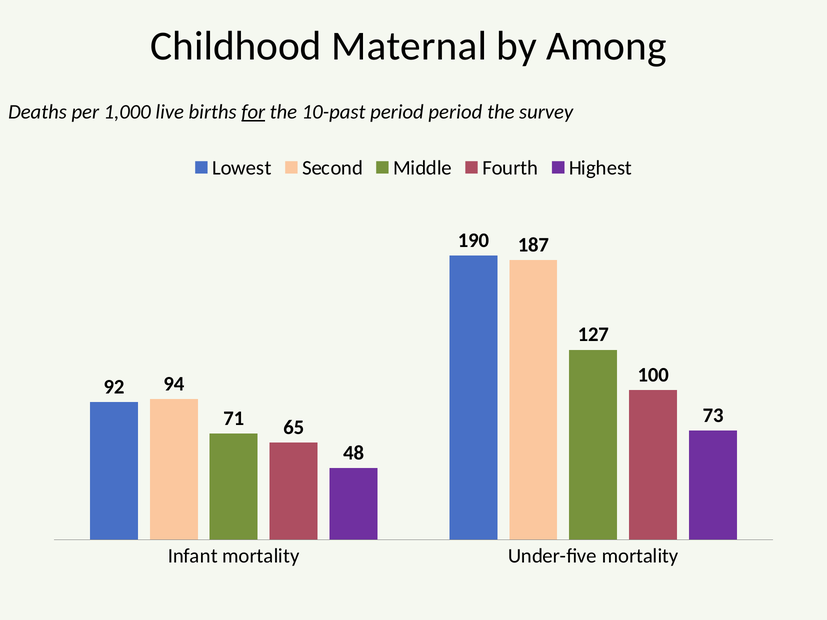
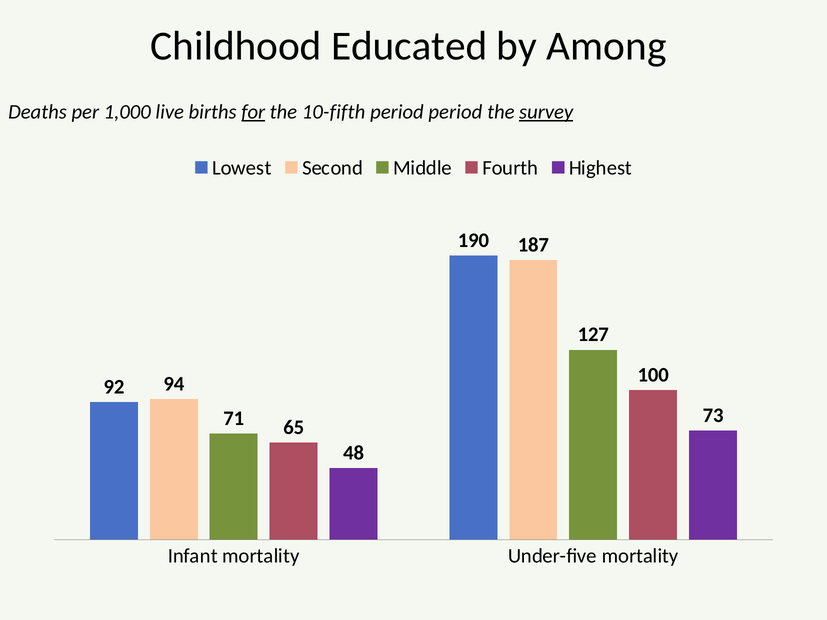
Maternal: Maternal -> Educated
10-past: 10-past -> 10-fifth
survey underline: none -> present
